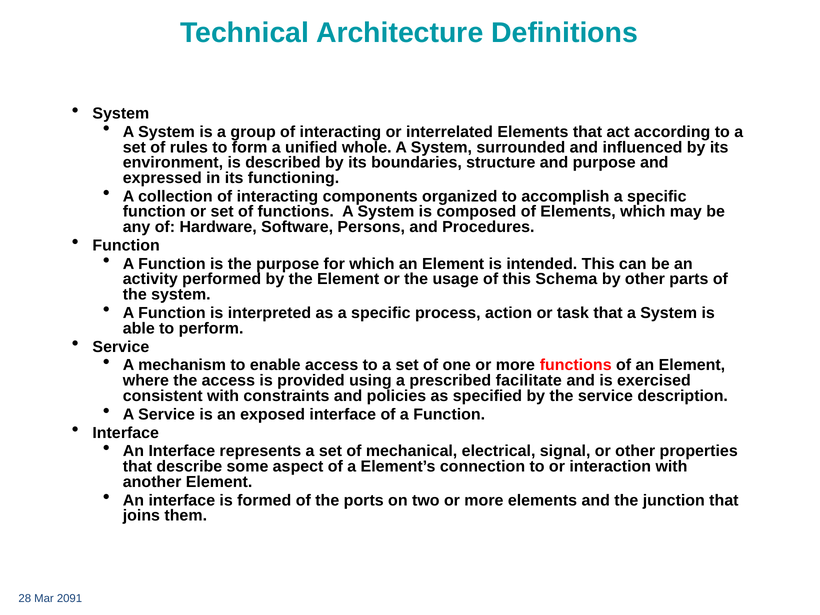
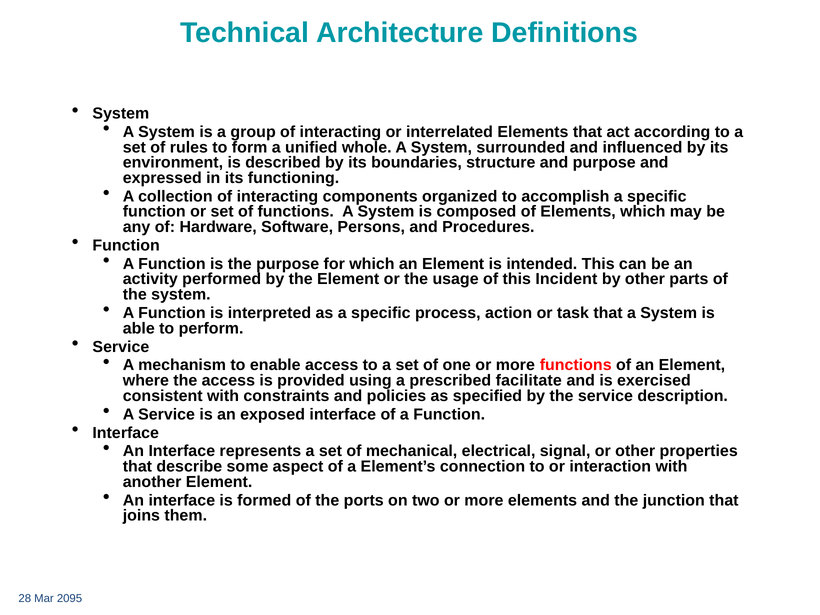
Schema: Schema -> Incident
2091: 2091 -> 2095
